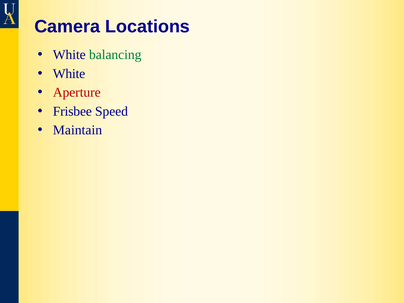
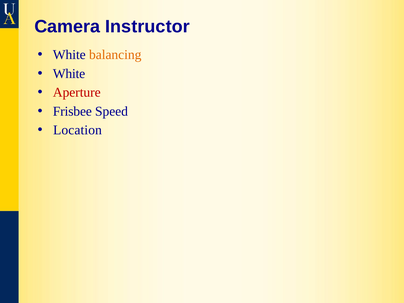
Locations: Locations -> Instructor
balancing colour: green -> orange
Maintain: Maintain -> Location
